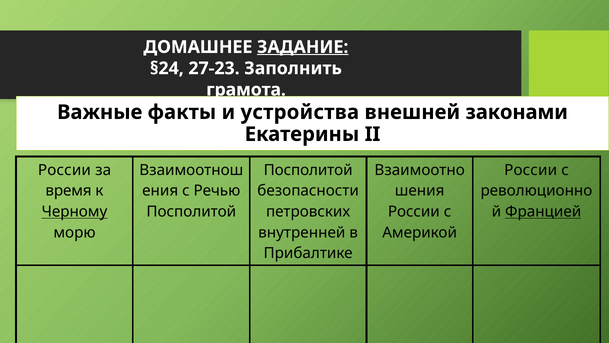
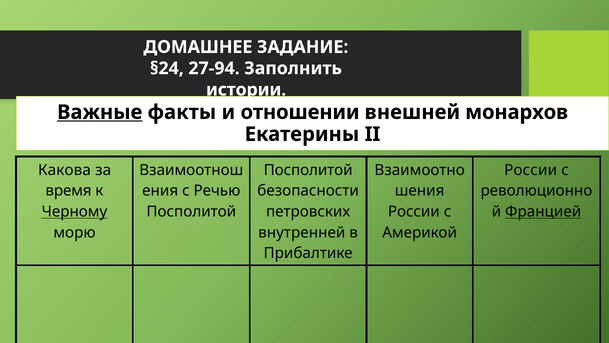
ЗАДАНИЕ underline: present -> none
27-23: 27-23 -> 27-94
грамота: грамота -> истории
Важные underline: none -> present
устройства: устройства -> отношении
законами: законами -> монархов
России at (64, 170): России -> Какова
